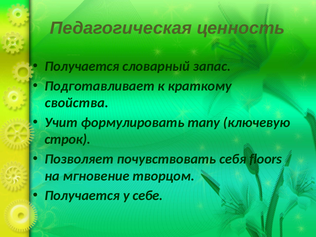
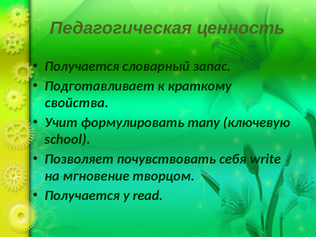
строк: строк -> school
floors: floors -> write
себе: себе -> read
